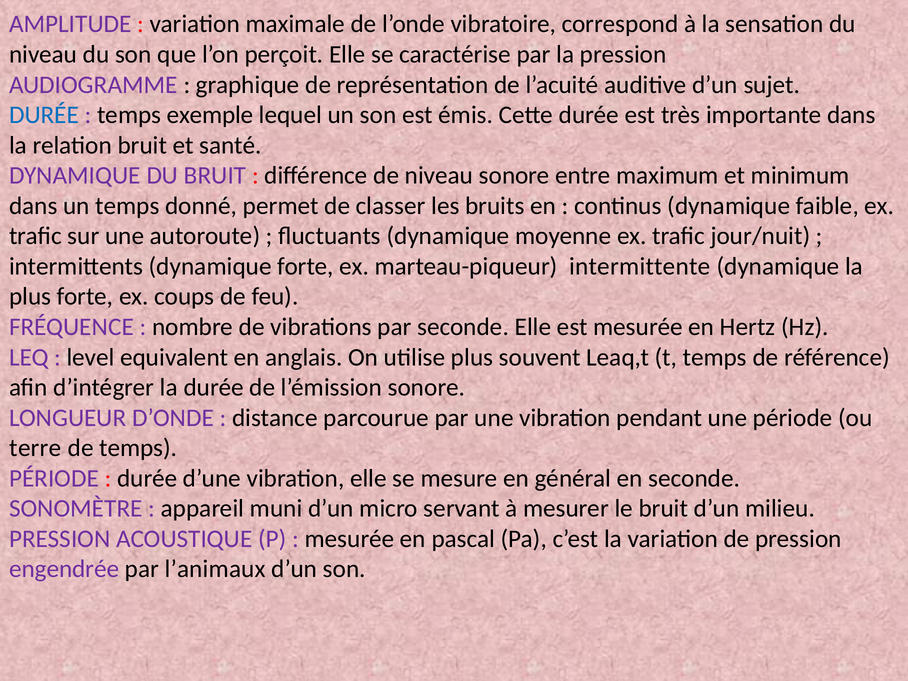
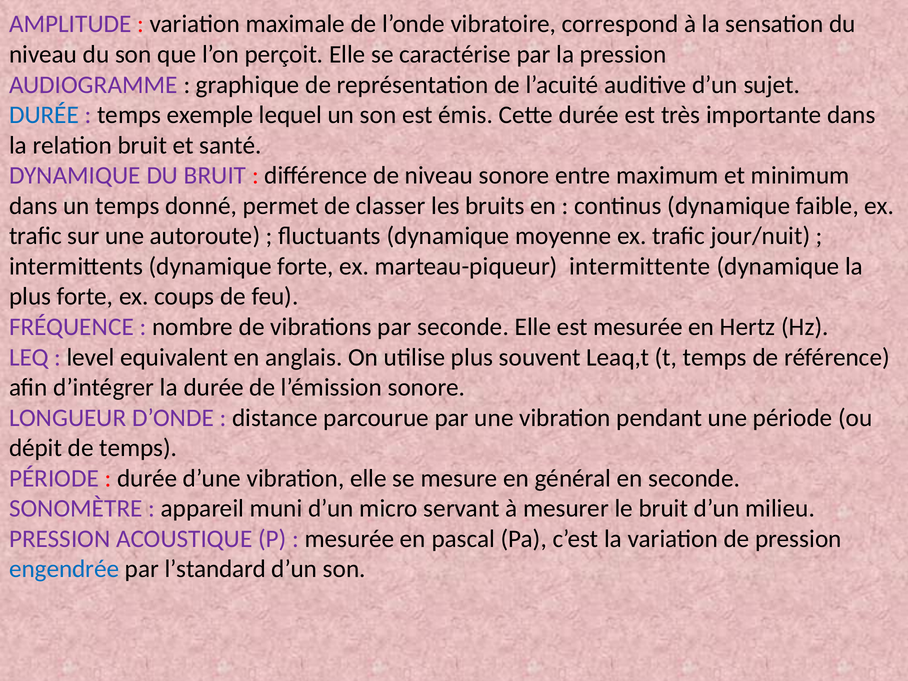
terre: terre -> dépit
engendrée colour: purple -> blue
l’animaux: l’animaux -> l’standard
